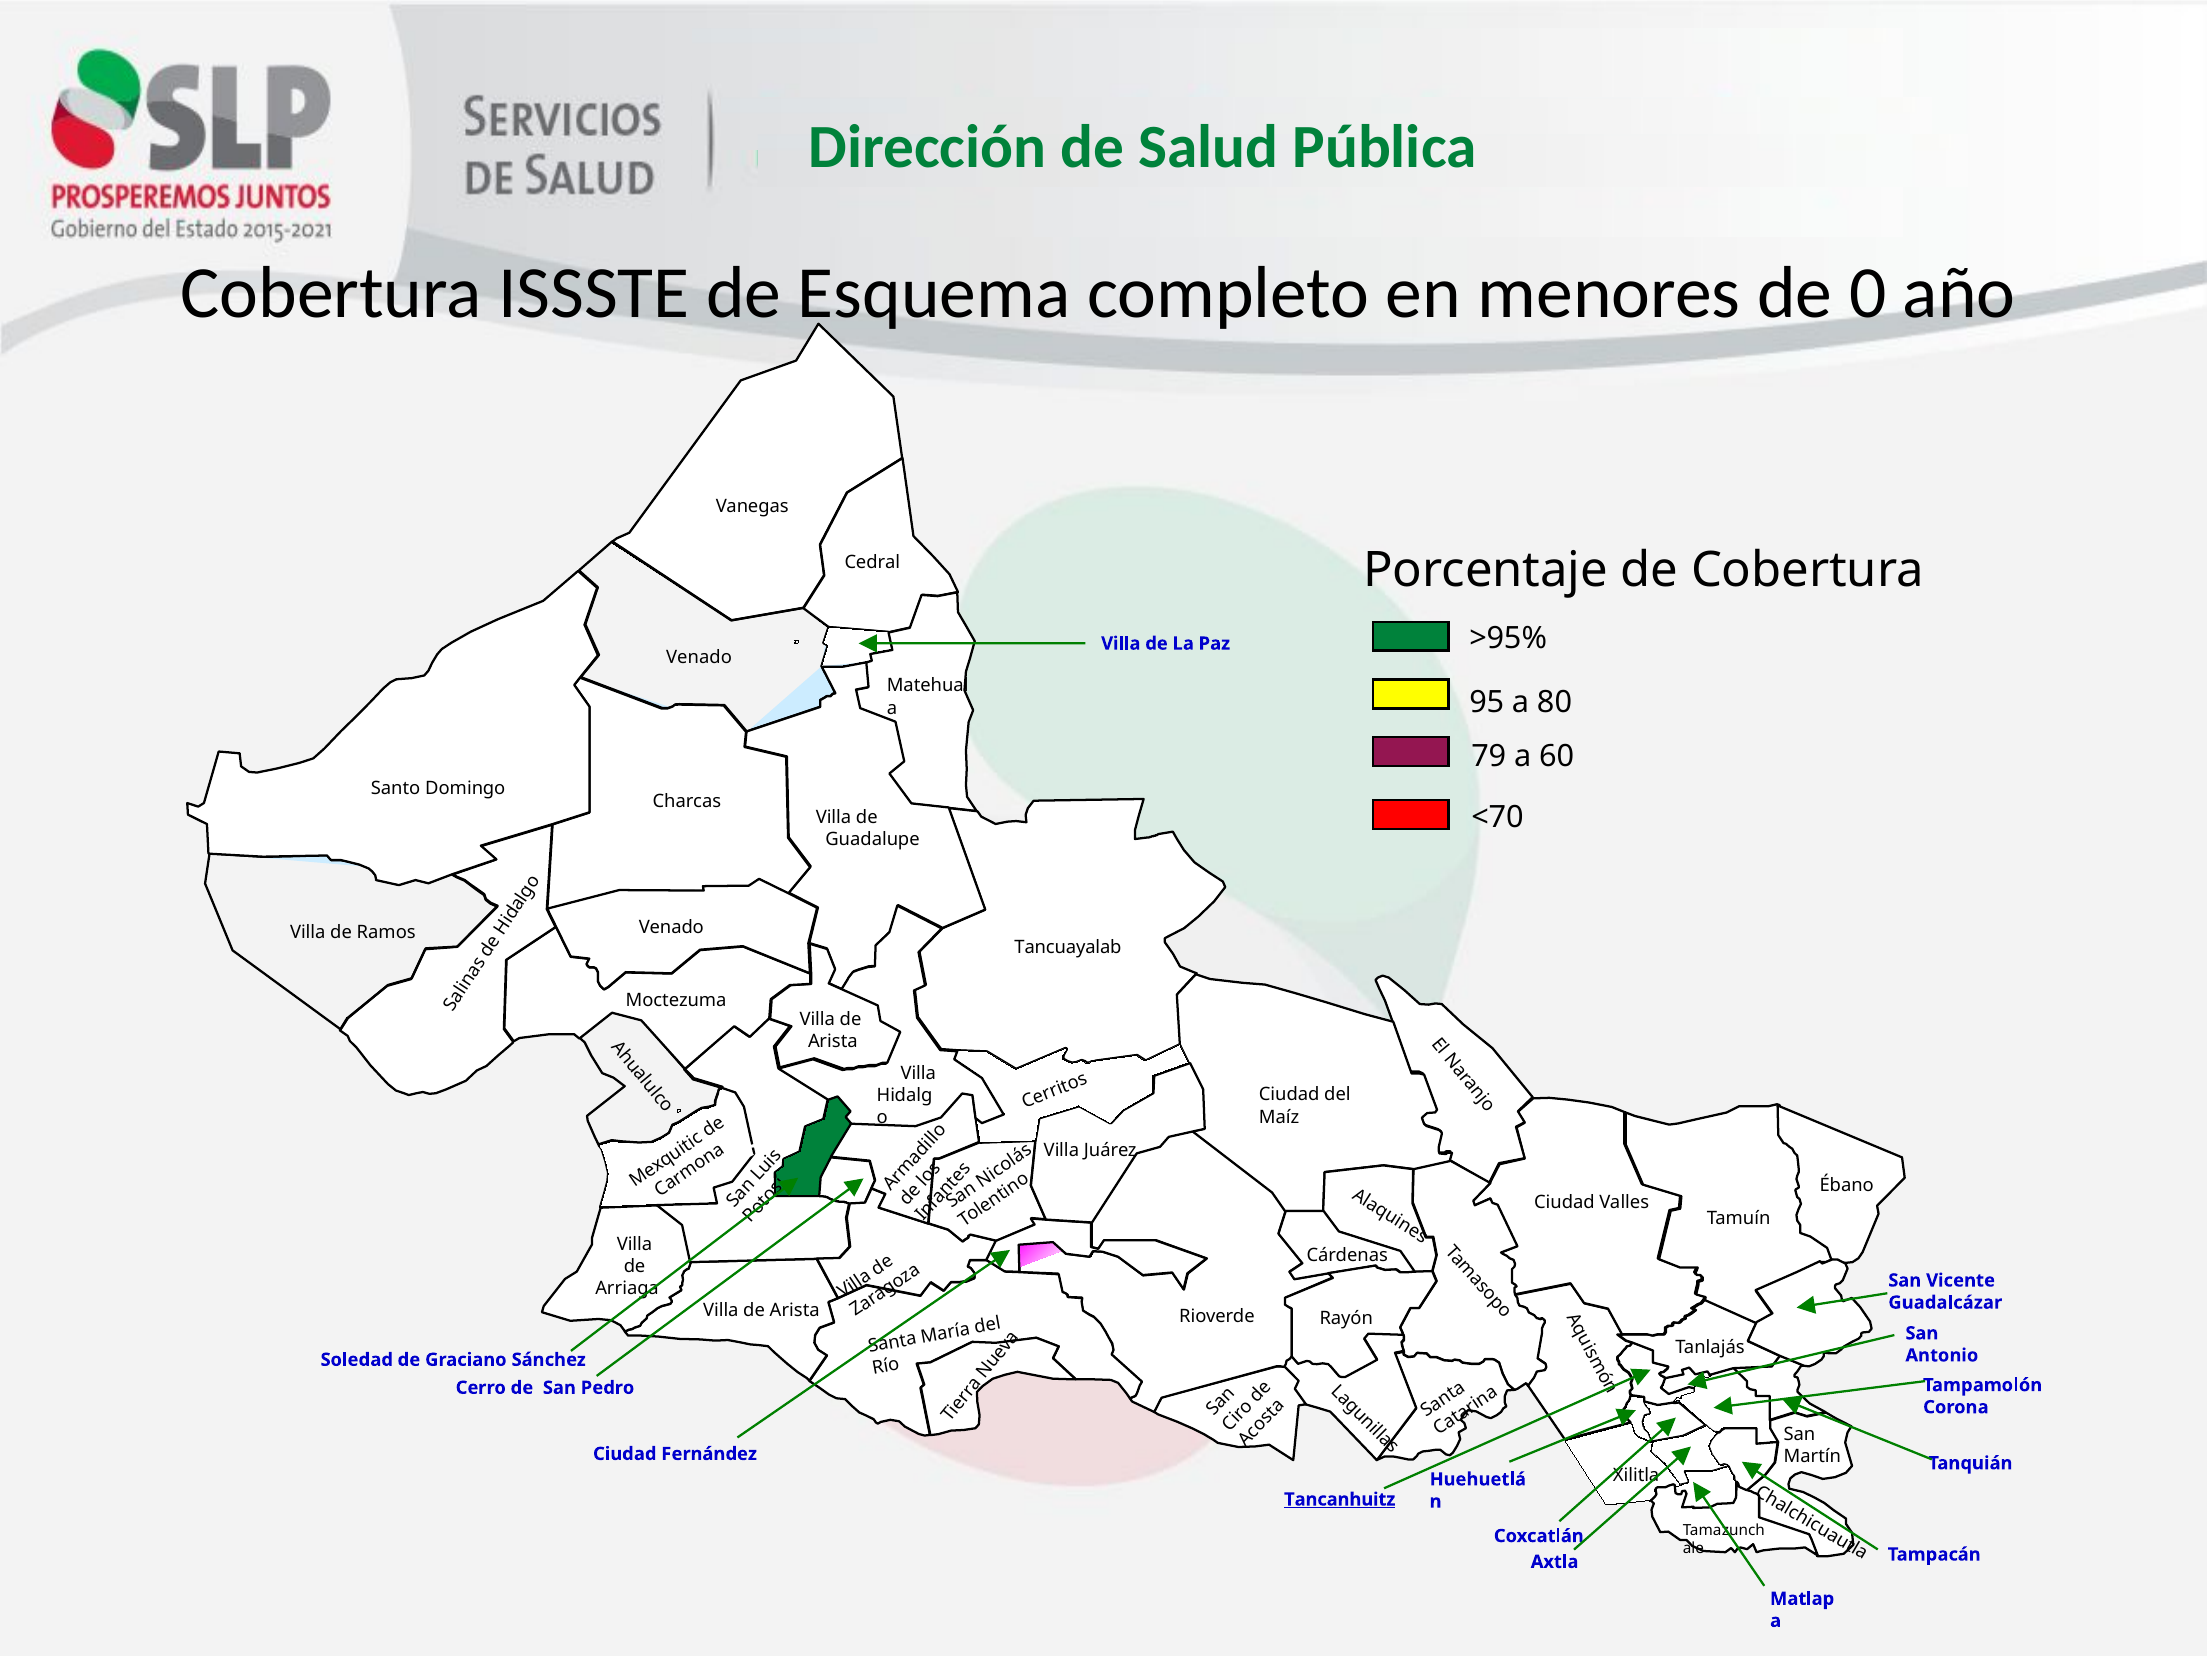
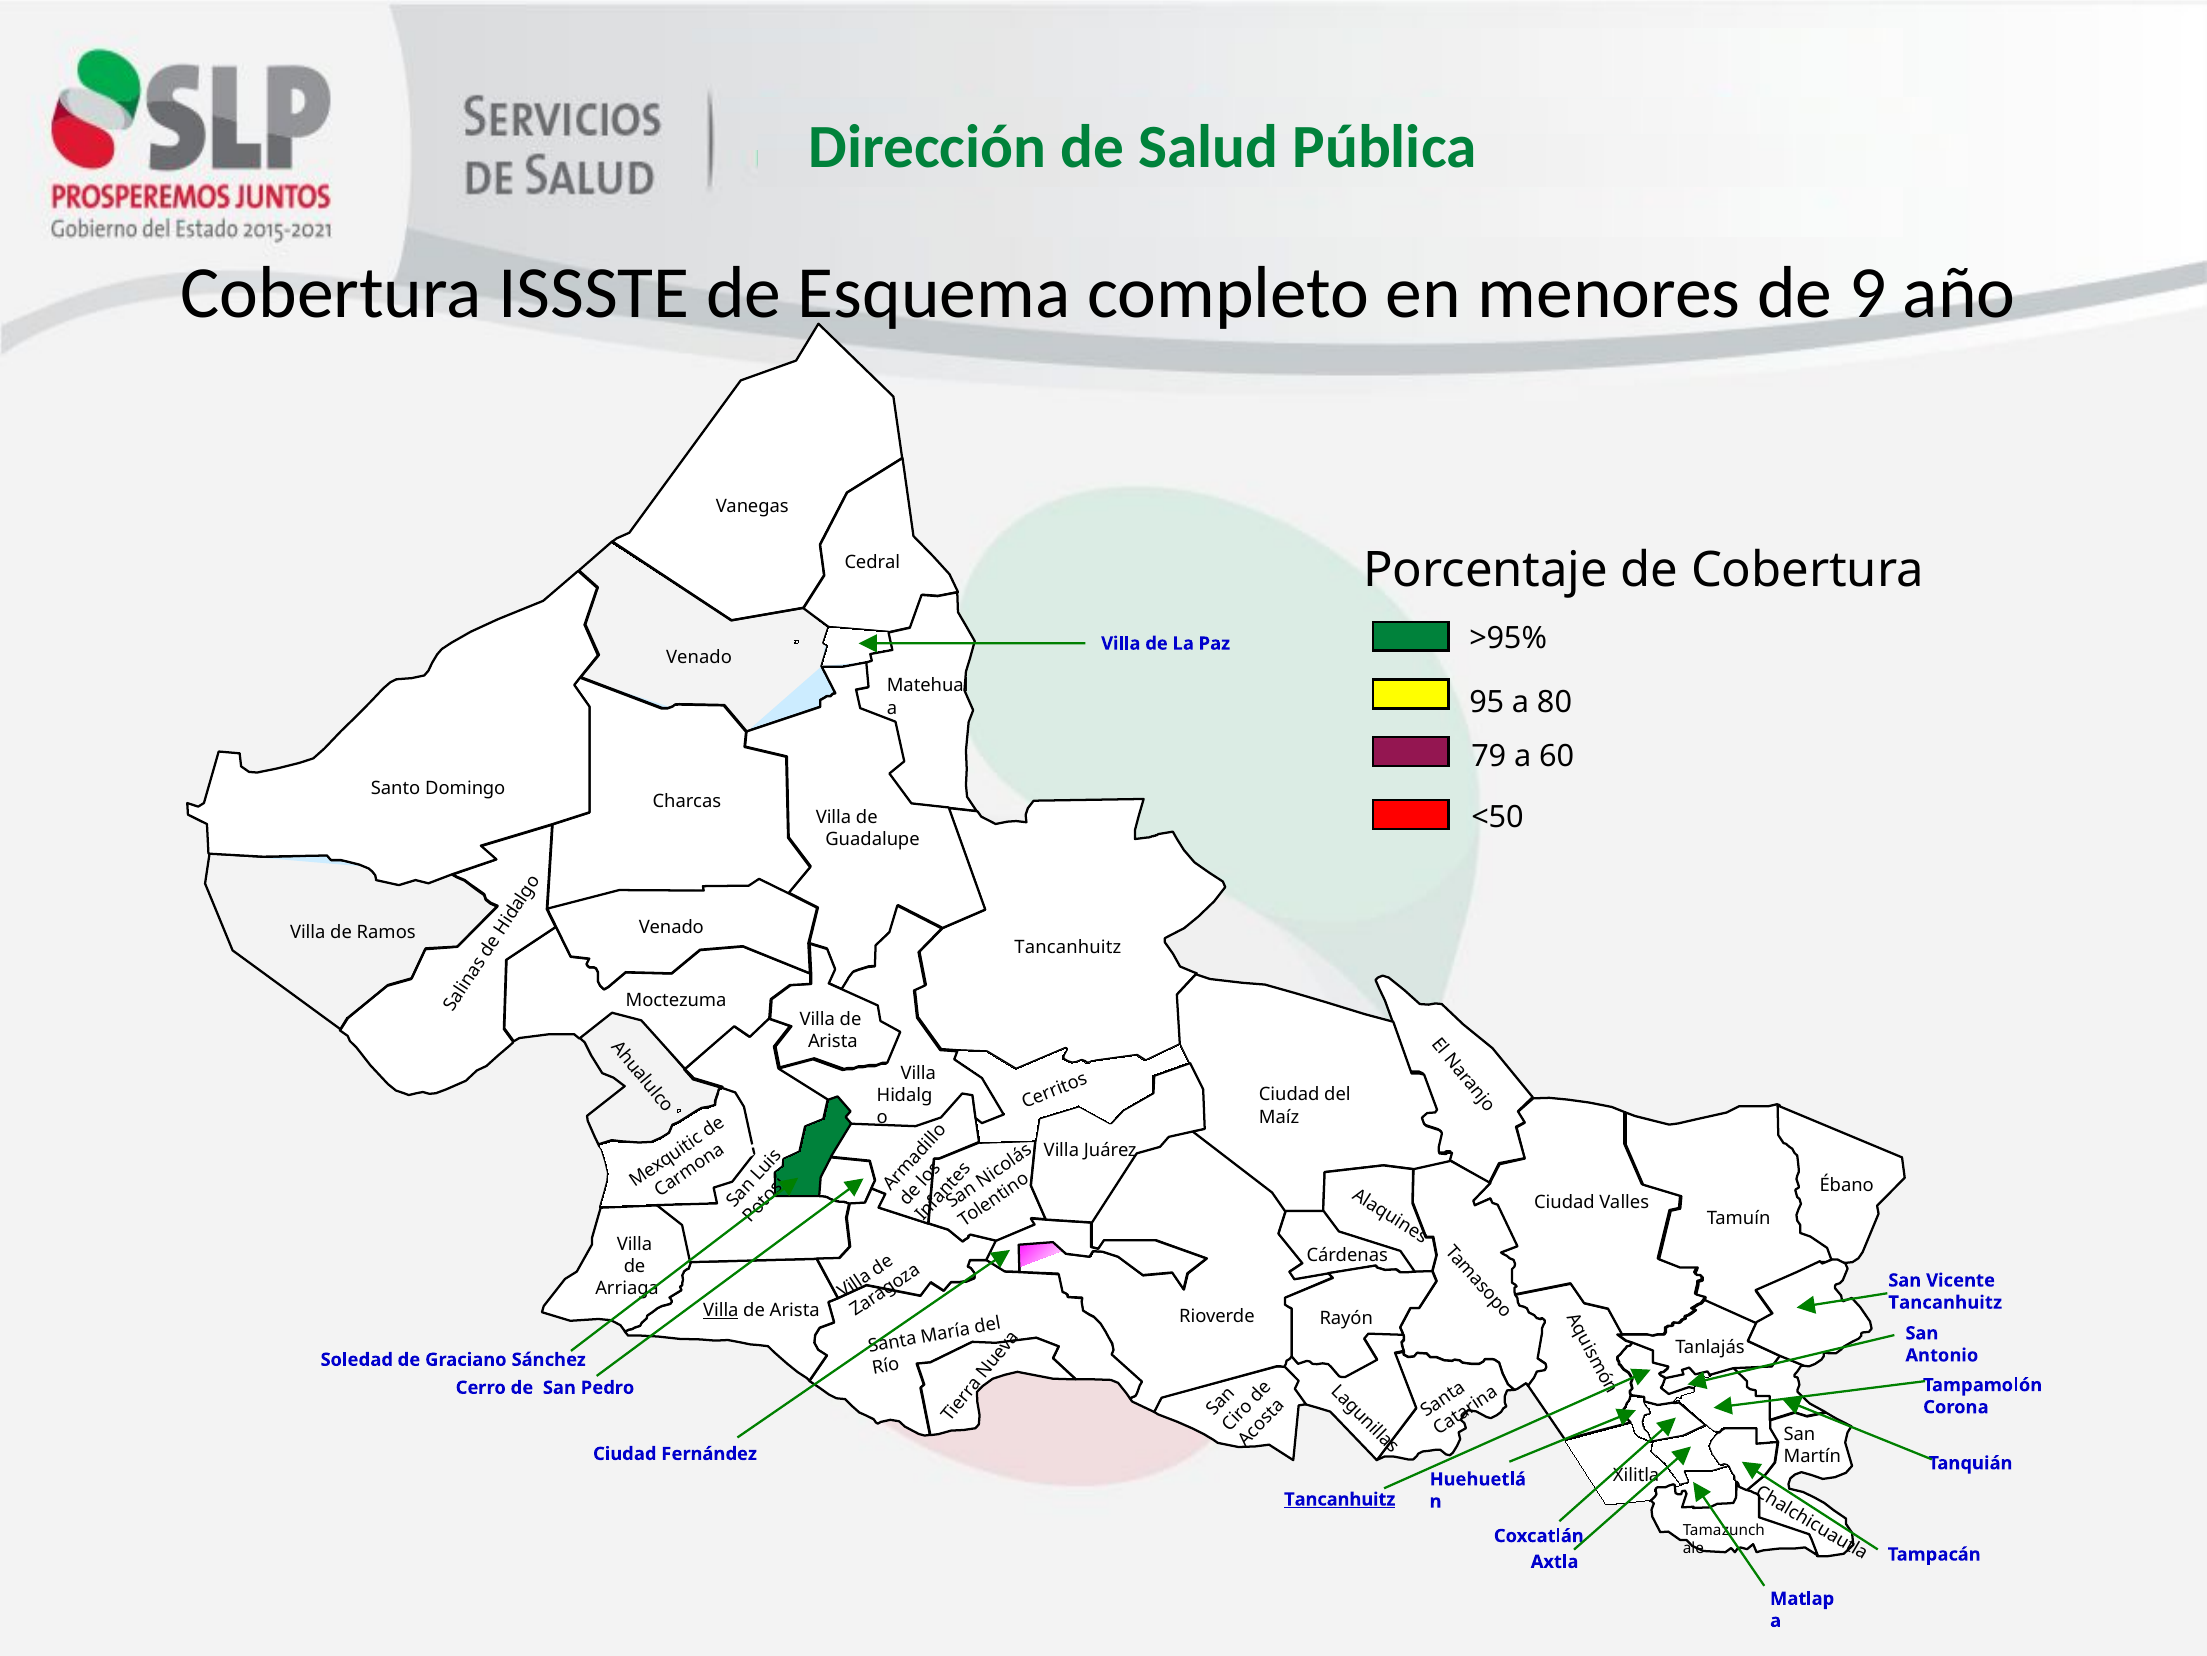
0: 0 -> 9
<70: <70 -> <50
Tancuayalab at (1068, 947): Tancuayalab -> Tancanhuitz
Guadalcázar at (1945, 1302): Guadalcázar -> Tancanhuitz
Villa at (721, 1310) underline: none -> present
